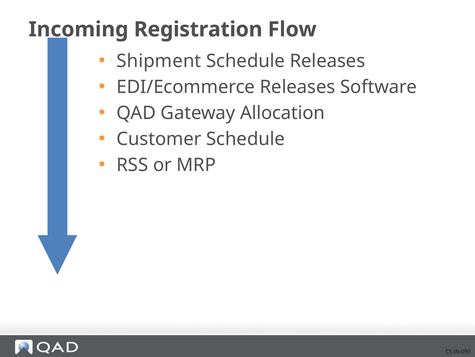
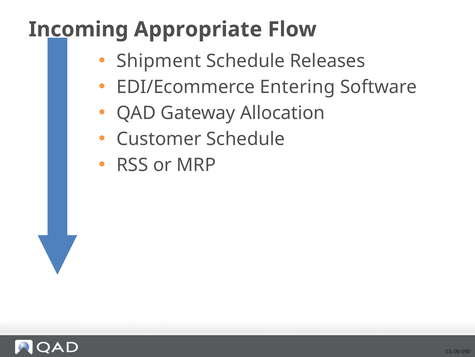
Registration: Registration -> Appropriate
EDI/Ecommerce Releases: Releases -> Entering
